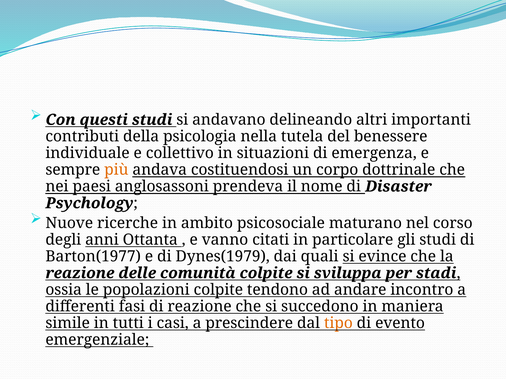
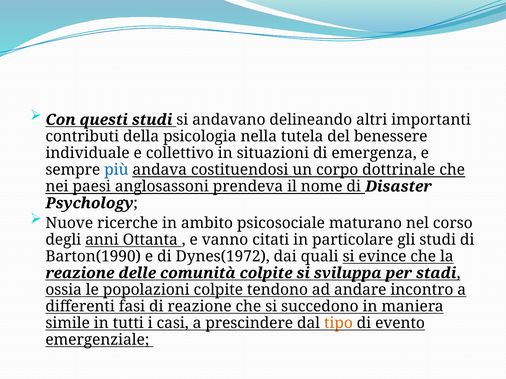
più colour: orange -> blue
Barton(1977: Barton(1977 -> Barton(1990
Dynes(1979: Dynes(1979 -> Dynes(1972
